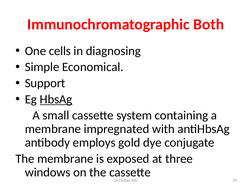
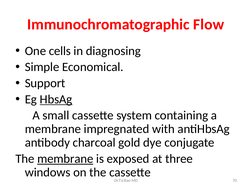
Both: Both -> Flow
employs: employs -> charcoal
membrane at (65, 159) underline: none -> present
